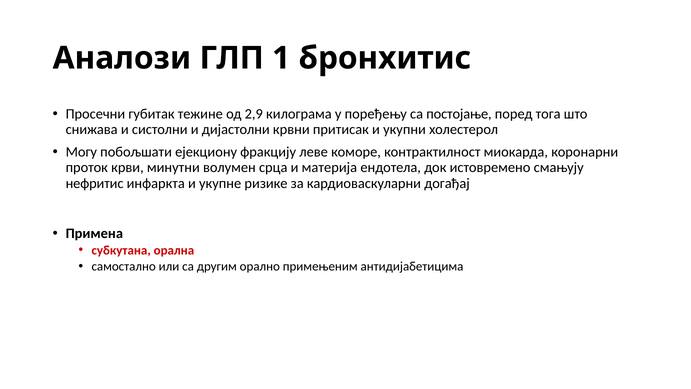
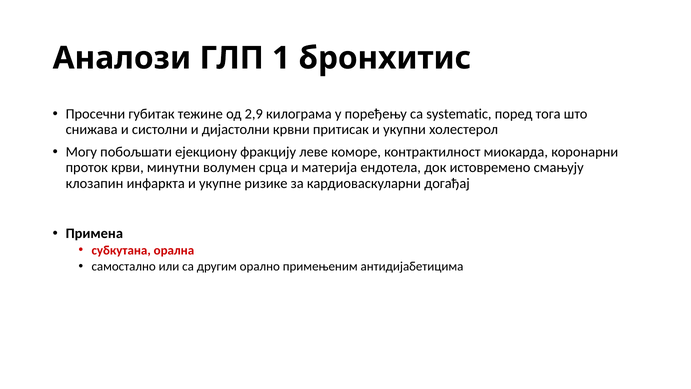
постојање: постојање -> systematic
нефритис: нефритис -> клозапин
